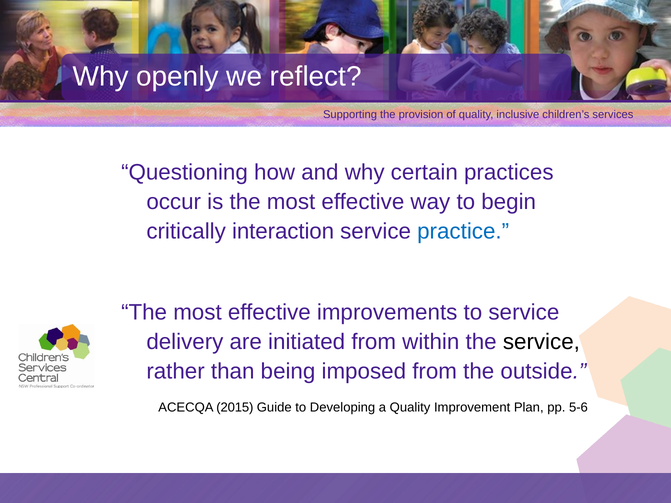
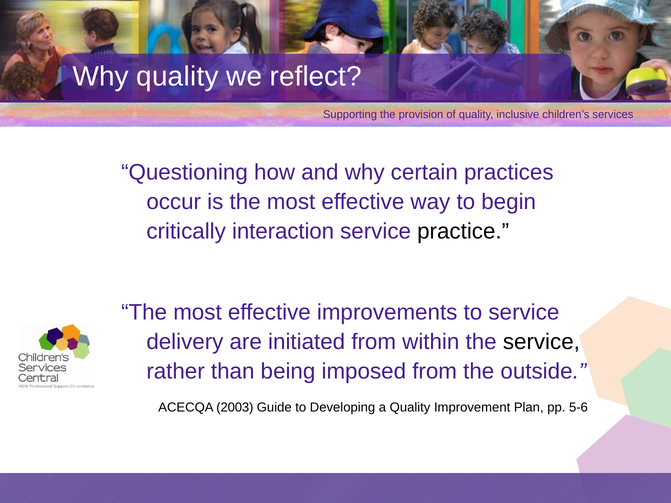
Why openly: openly -> quality
practice colour: blue -> black
2015: 2015 -> 2003
